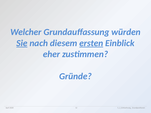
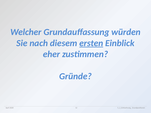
Sie underline: present -> none
